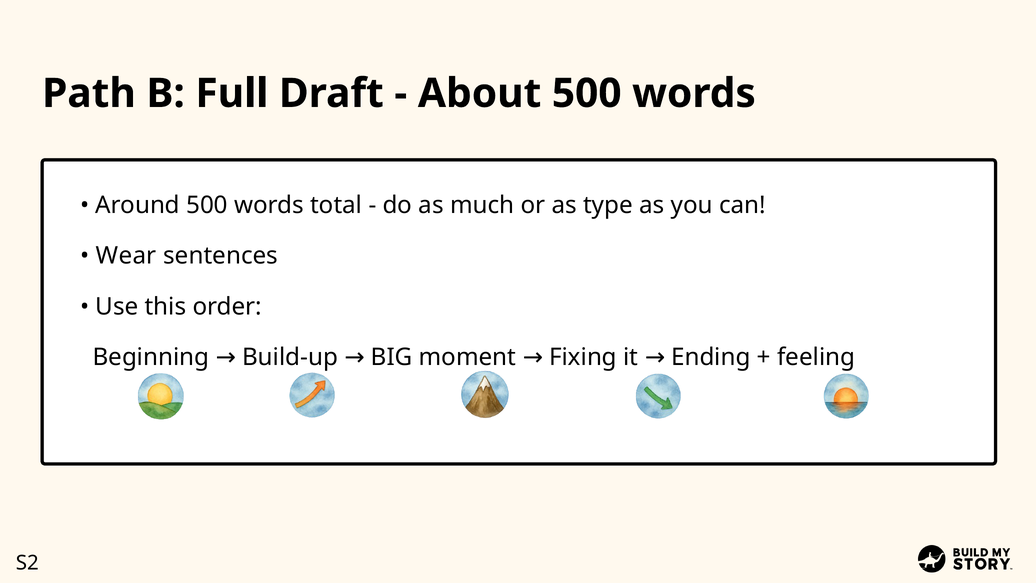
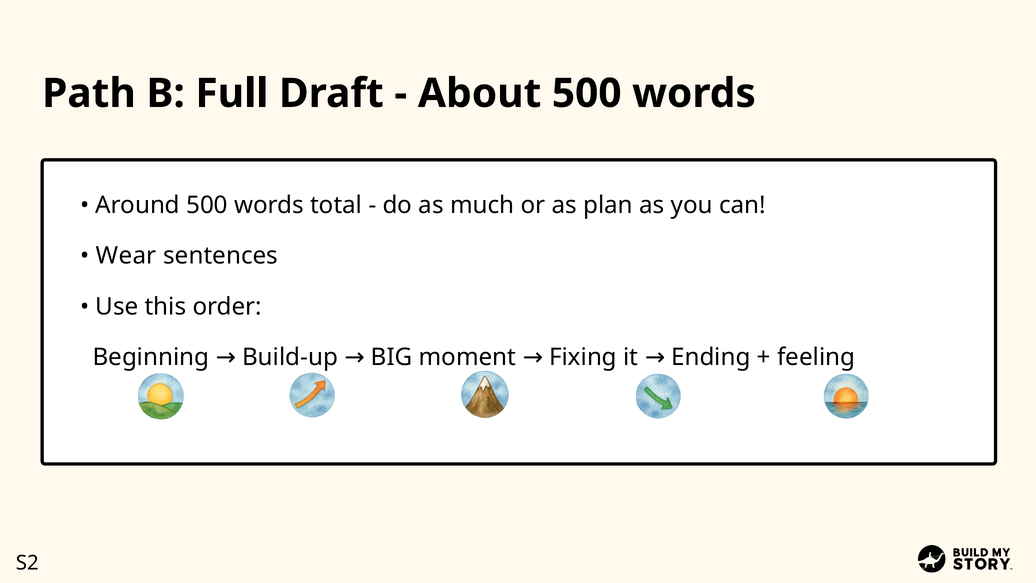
type: type -> plan
